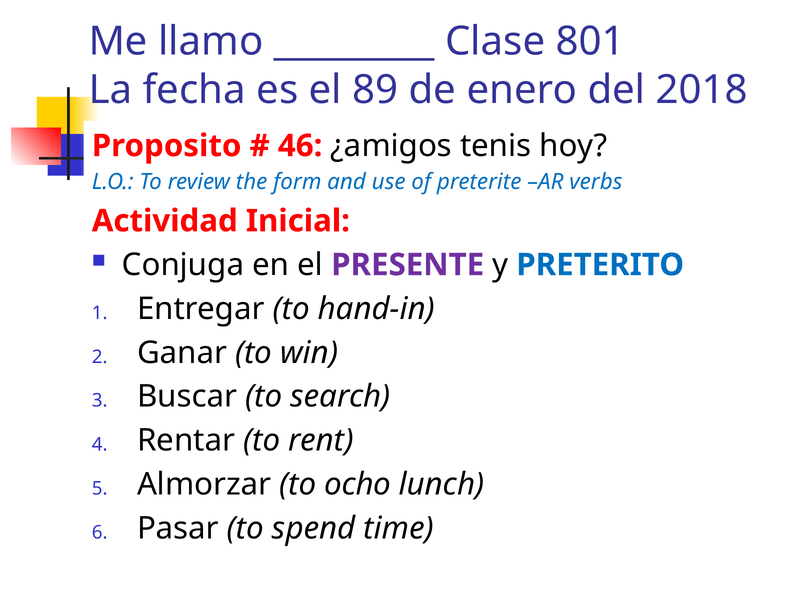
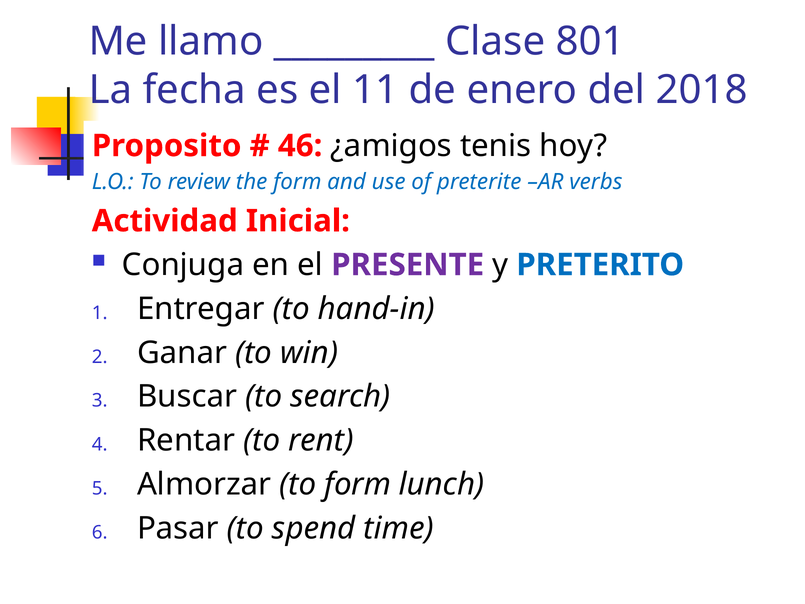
89: 89 -> 11
to ocho: ocho -> form
